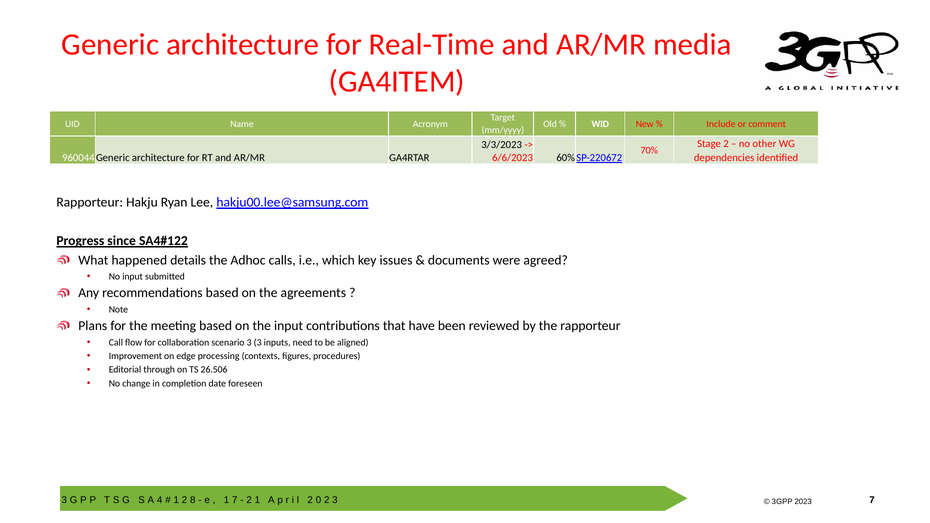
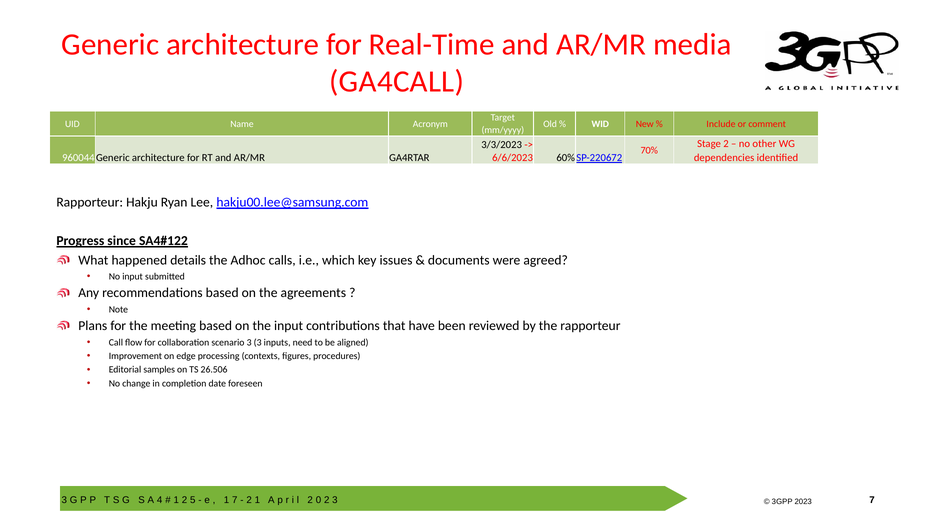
GA4ITEM: GA4ITEM -> GA4CALL
through: through -> samples
8: 8 -> 5
